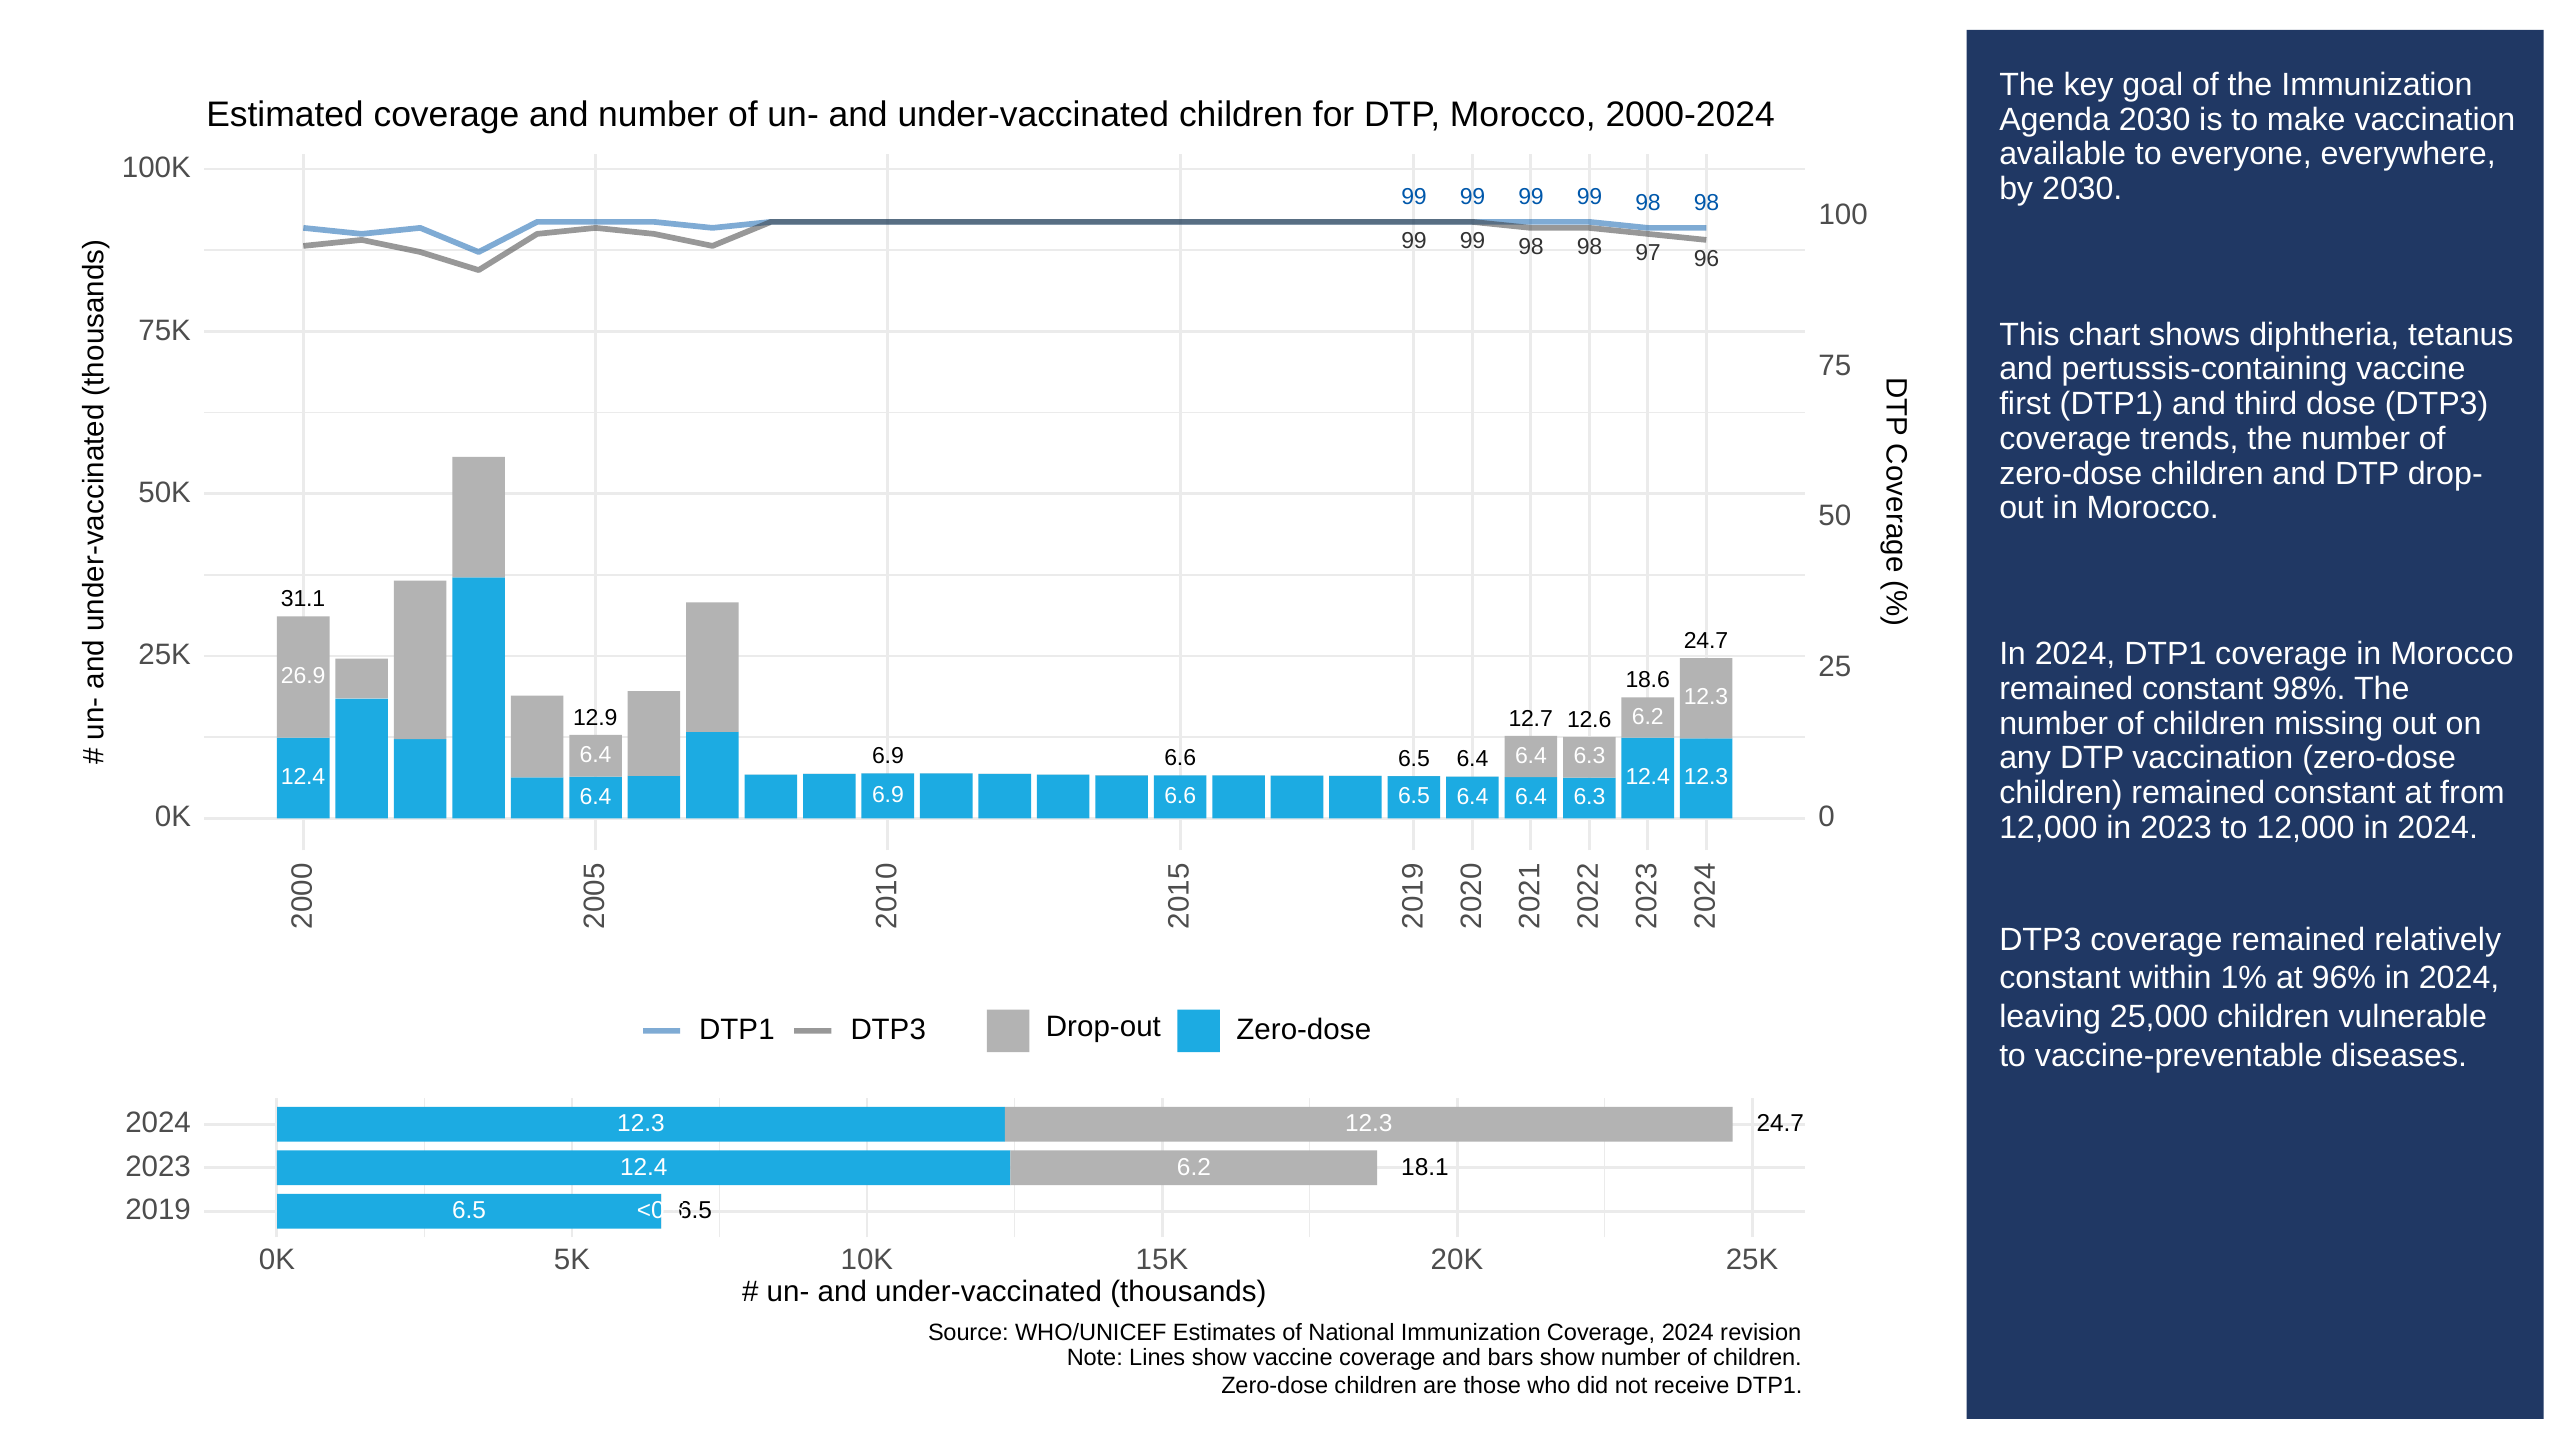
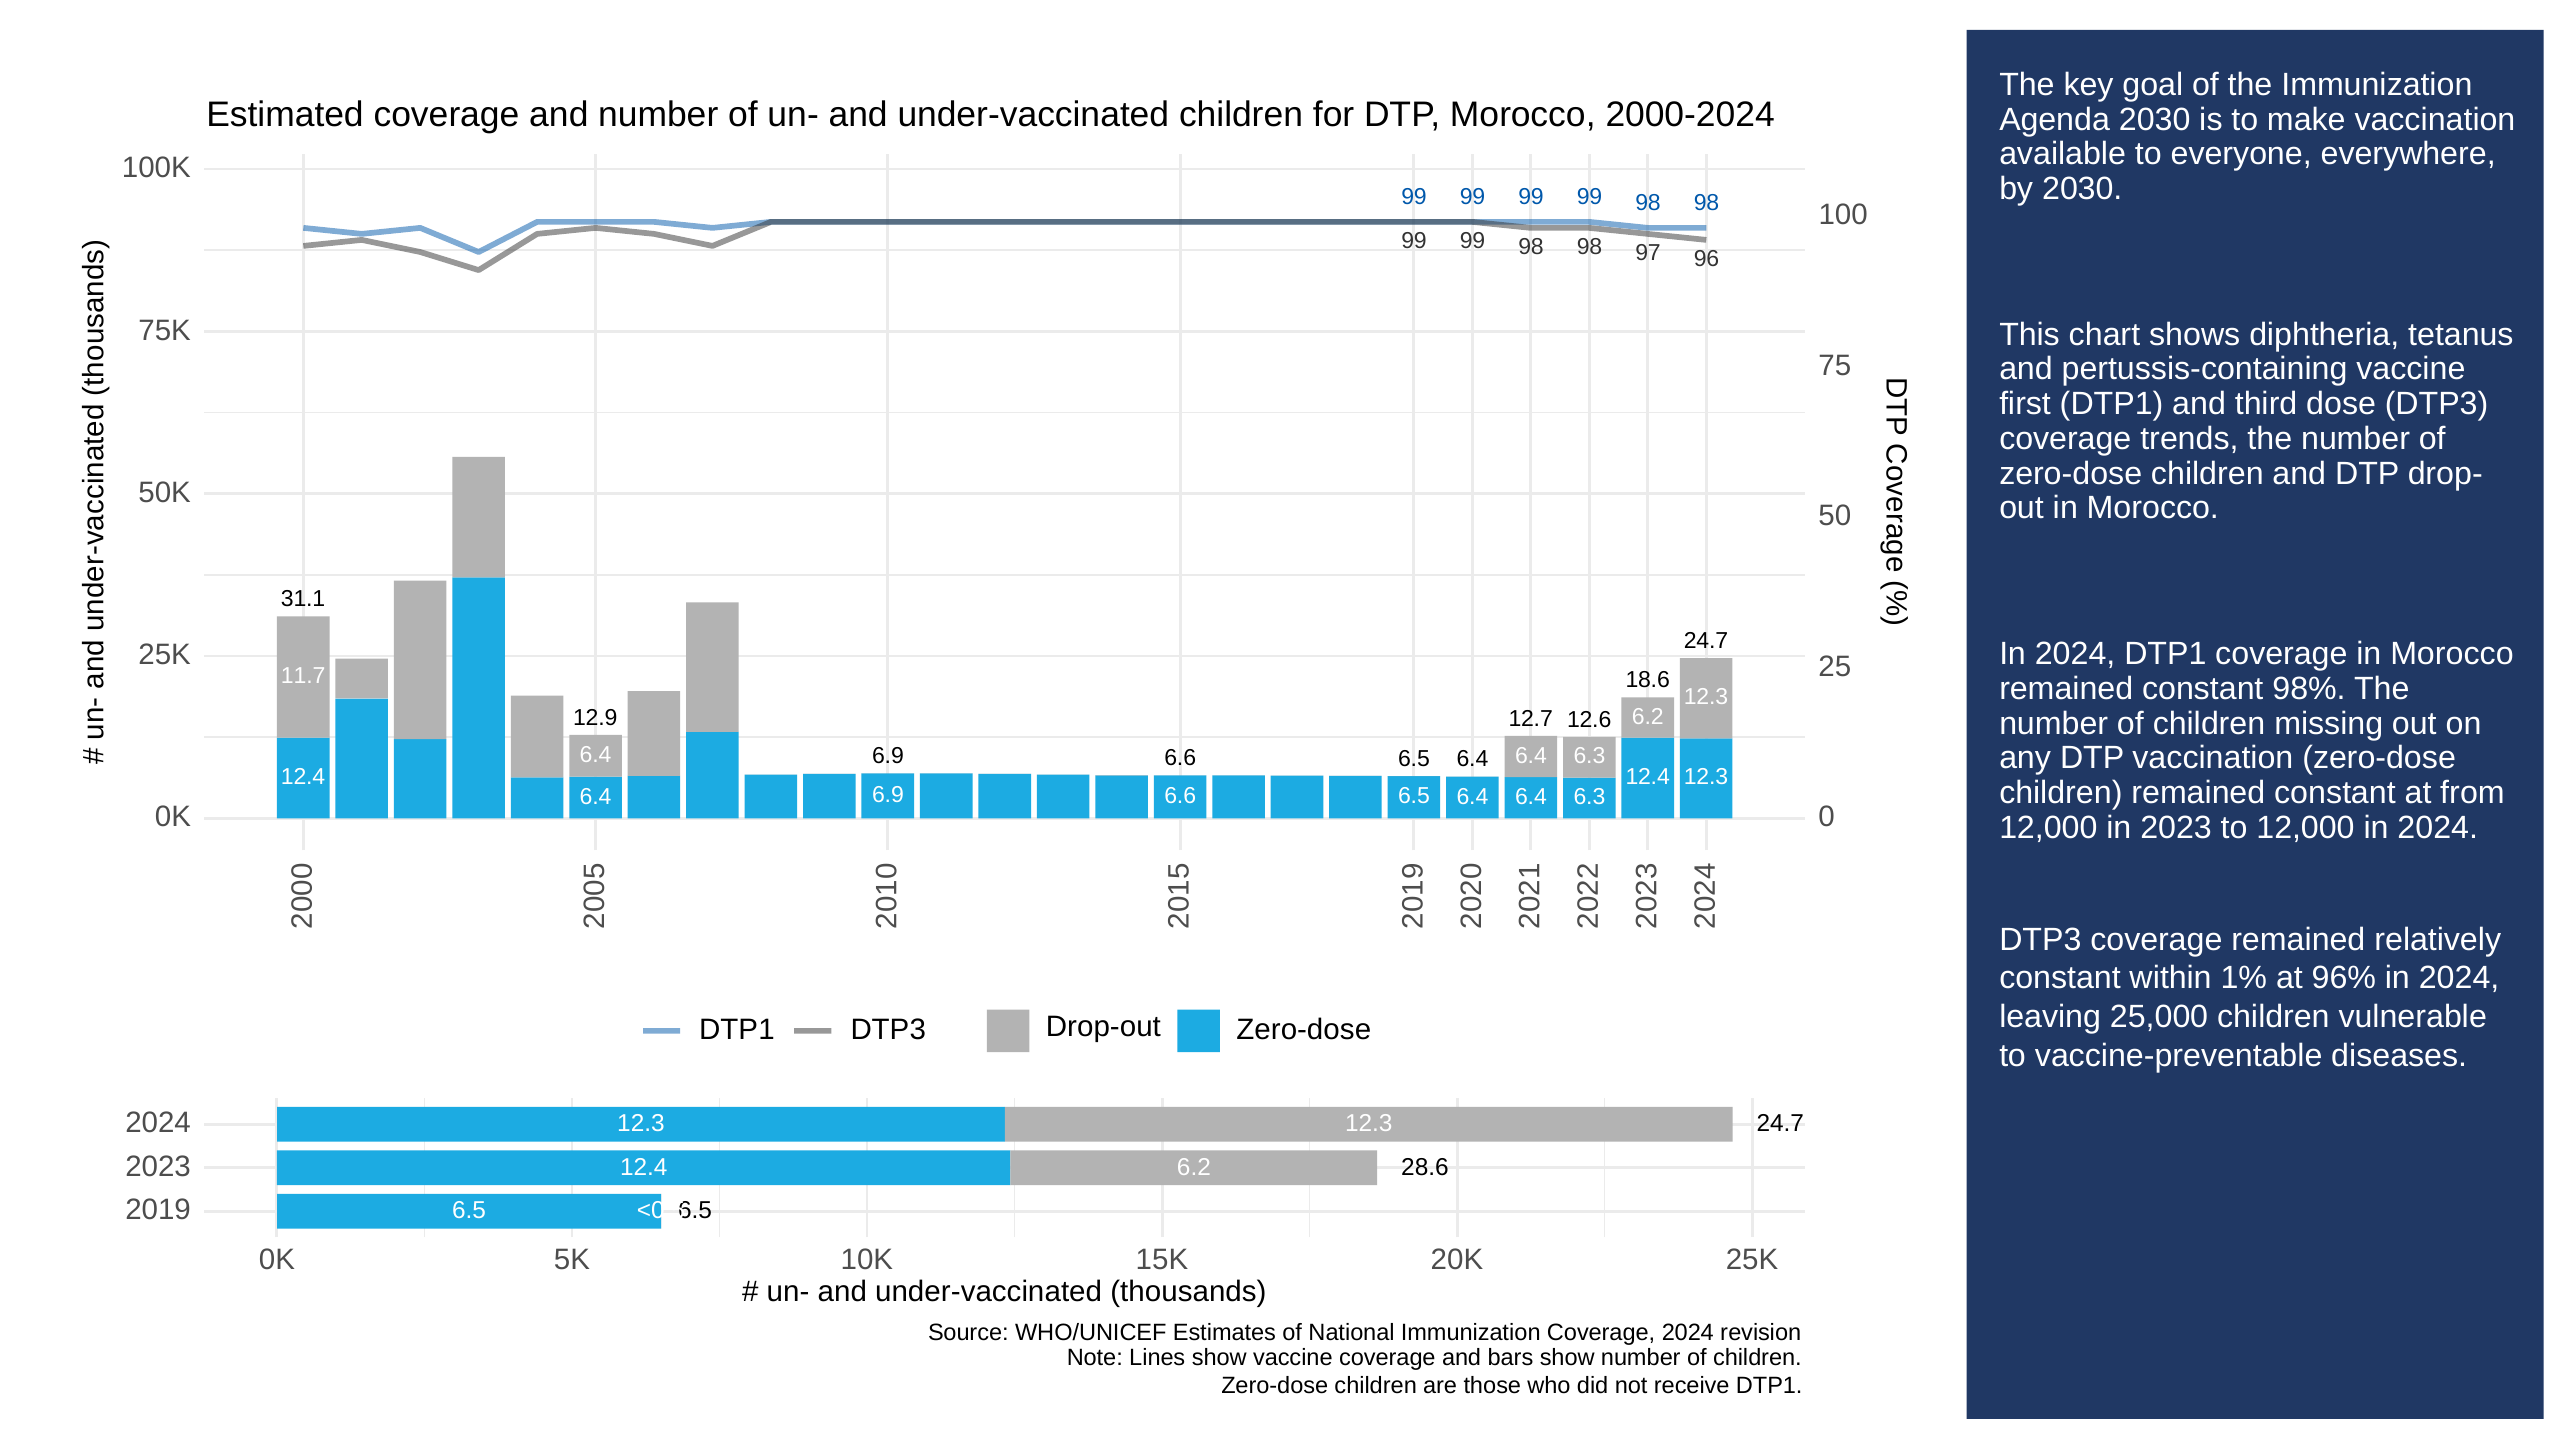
26.9: 26.9 -> 11.7
18.1: 18.1 -> 28.6
